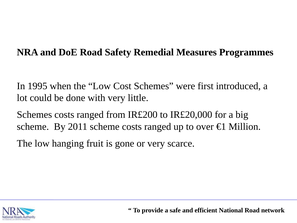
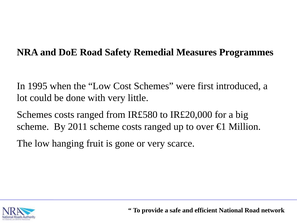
IR£200: IR£200 -> IR£580
